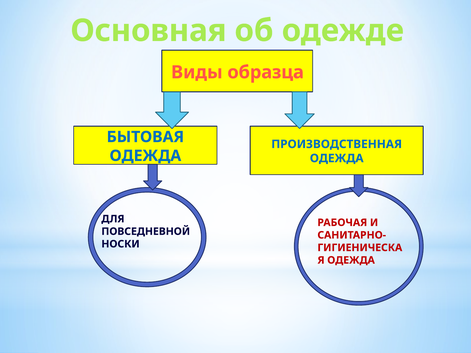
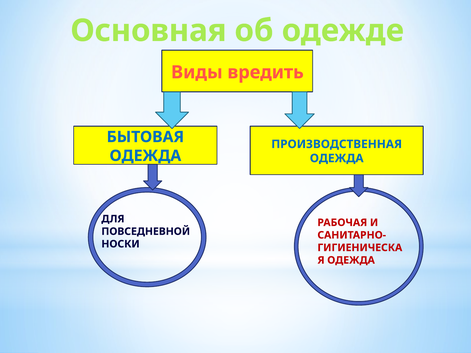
образца: образца -> вредить
